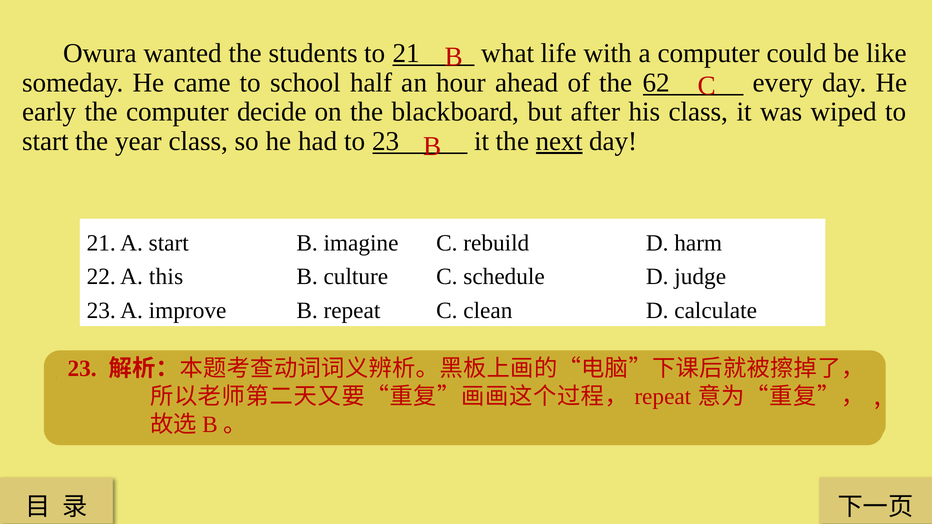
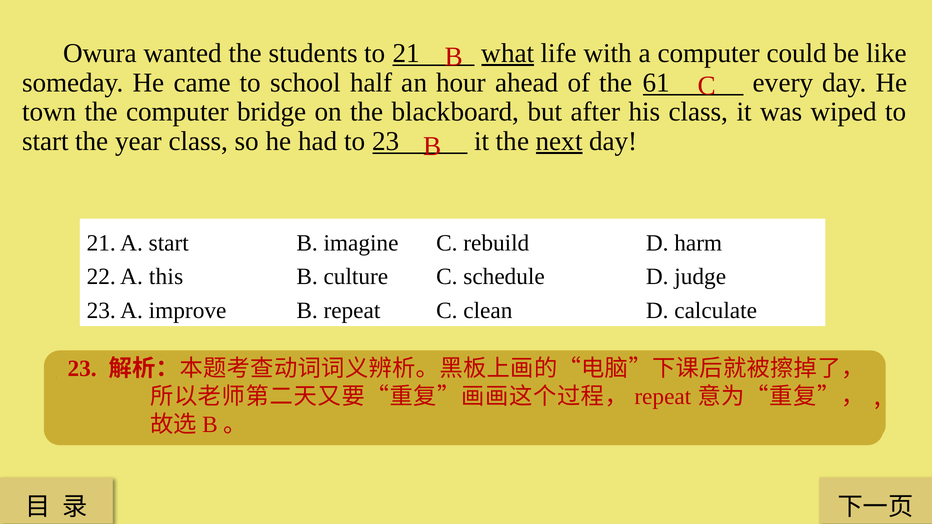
what underline: none -> present
62: 62 -> 61
early: early -> town
decide: decide -> bridge
